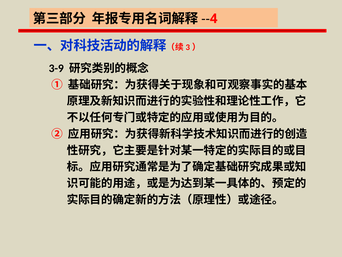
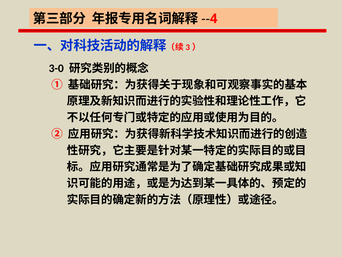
3-9: 3-9 -> 3-0
